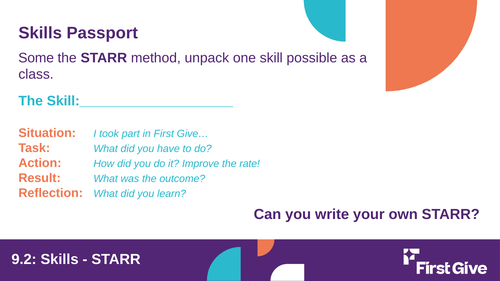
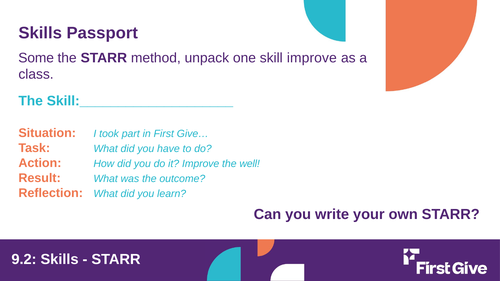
skill possible: possible -> improve
rate: rate -> well
